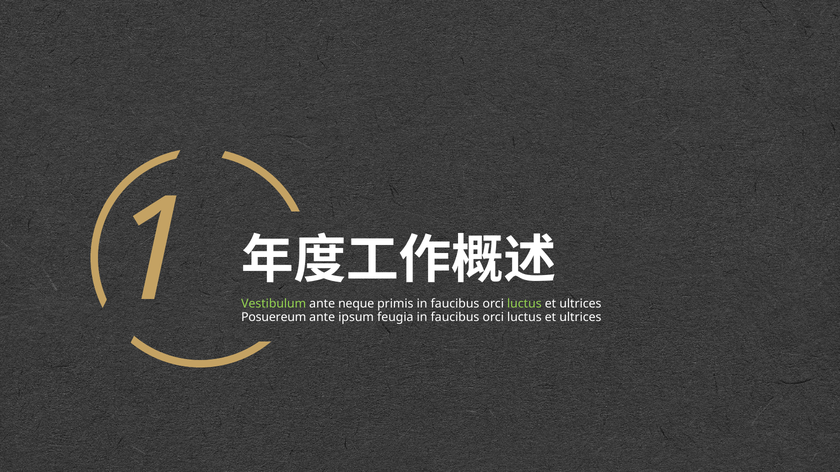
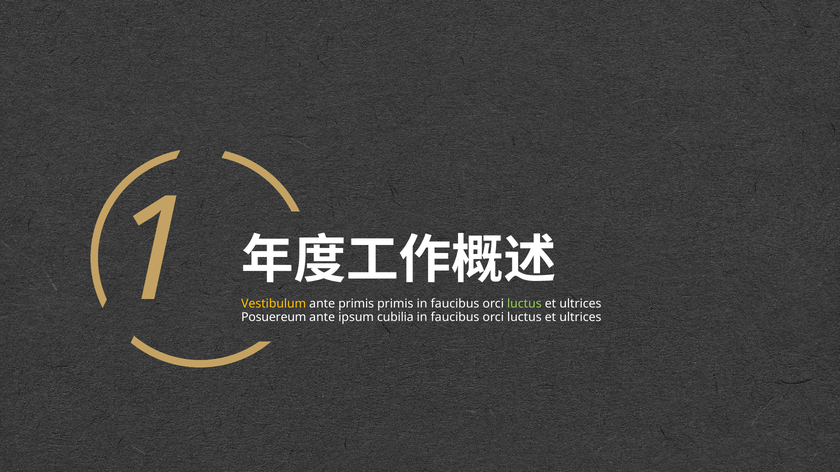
Vestibulum colour: light green -> yellow
ante neque: neque -> primis
feugia: feugia -> cubilia
